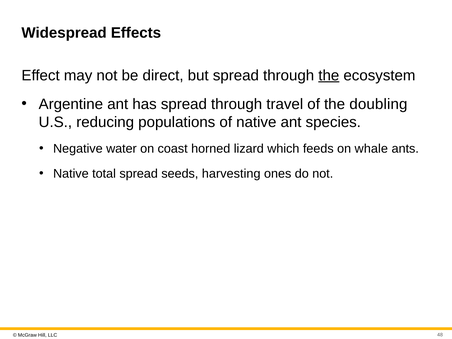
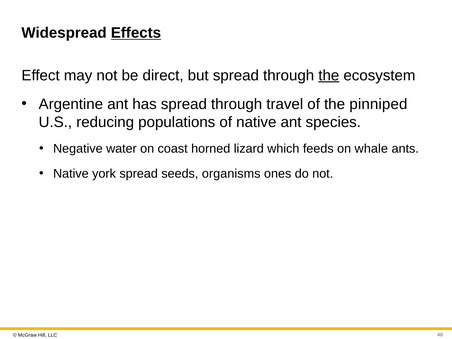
Effects underline: none -> present
doubling: doubling -> pinniped
total: total -> york
harvesting: harvesting -> organisms
